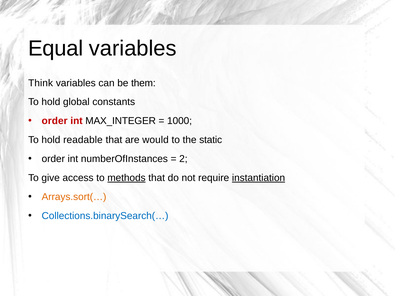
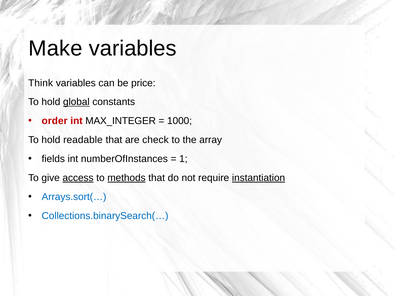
Equal: Equal -> Make
them: them -> price
global underline: none -> present
would: would -> check
static: static -> array
order at (53, 159): order -> fields
2: 2 -> 1
access underline: none -> present
Arrays.sort(… colour: orange -> blue
